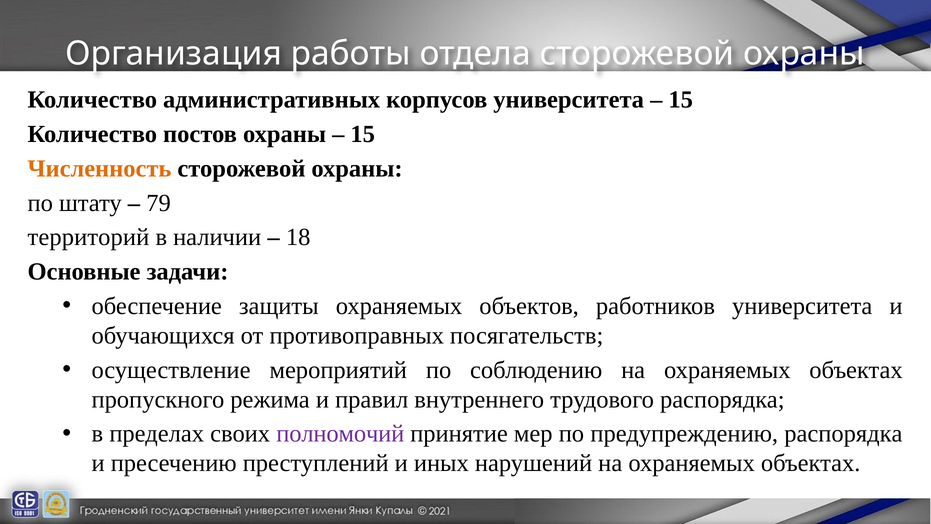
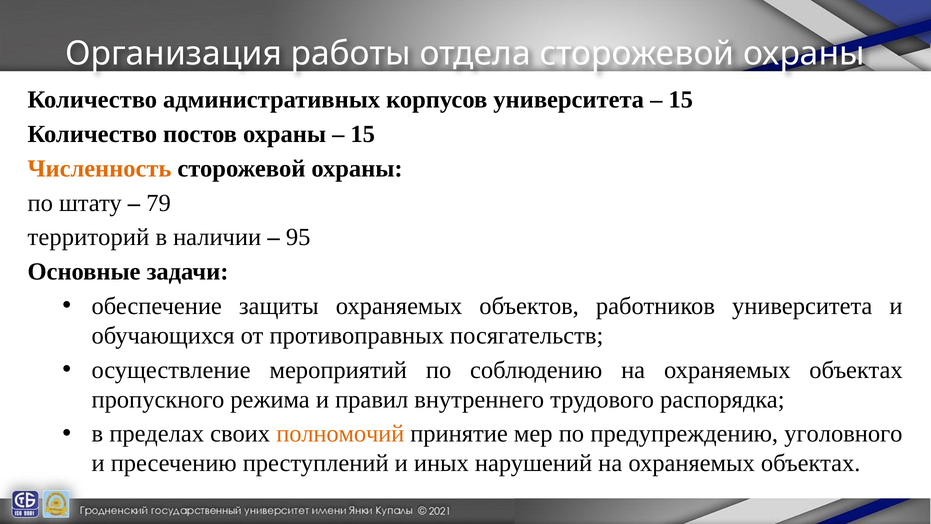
18: 18 -> 95
полномочий colour: purple -> orange
предупреждению распорядка: распорядка -> уголовного
